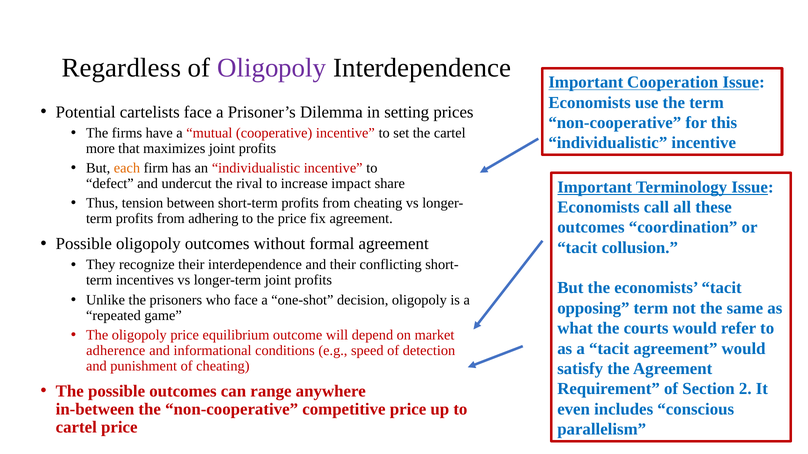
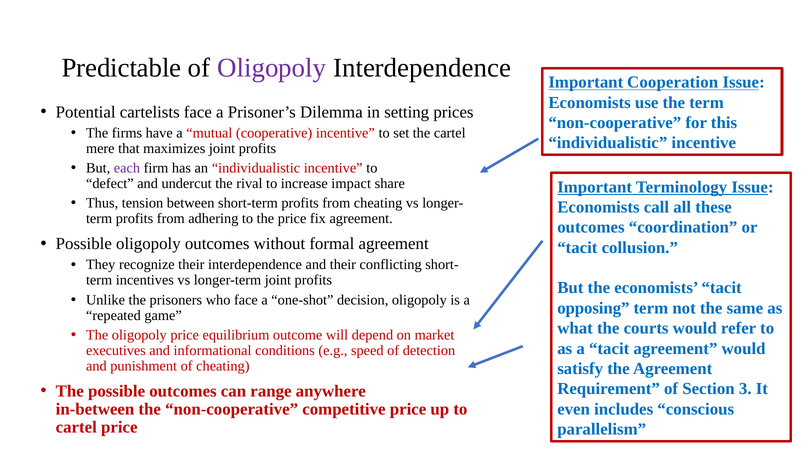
Regardless: Regardless -> Predictable
more: more -> mere
each colour: orange -> purple
adherence: adherence -> executives
2: 2 -> 3
